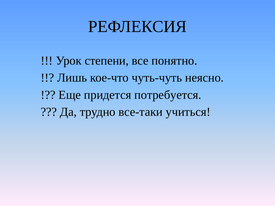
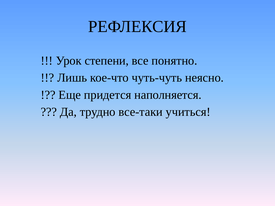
потребуется: потребуется -> наполняется
